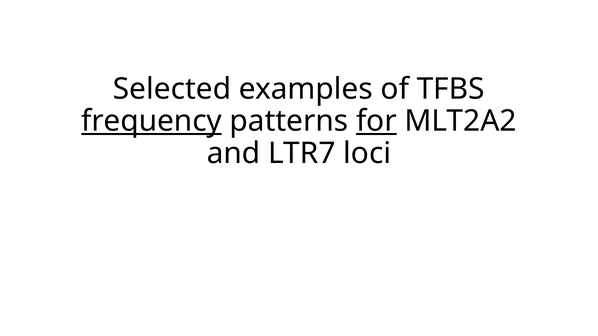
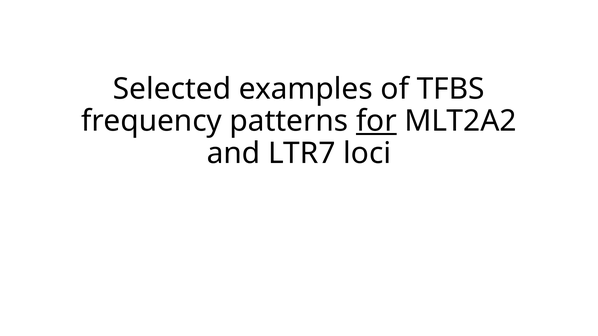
frequency underline: present -> none
